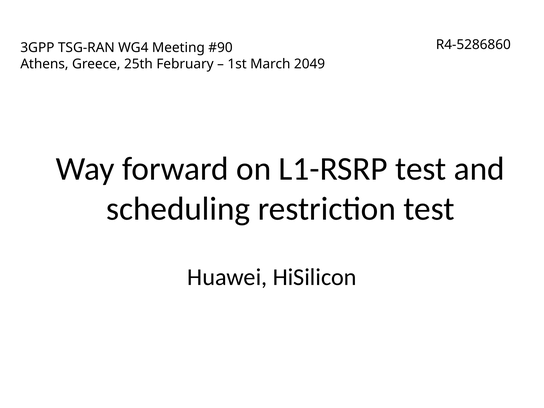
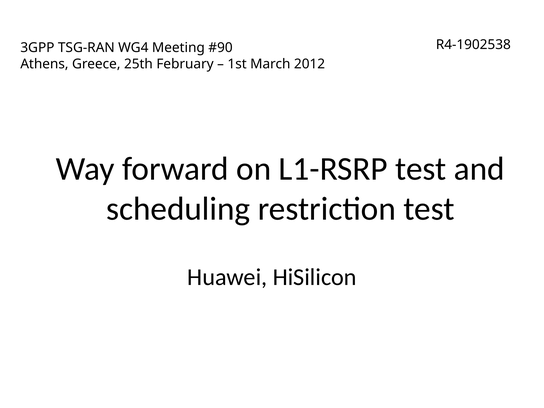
R4-5286860: R4-5286860 -> R4-1902538
2049: 2049 -> 2012
